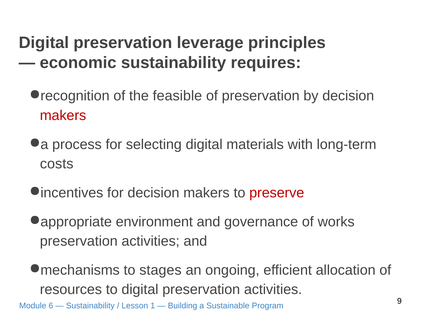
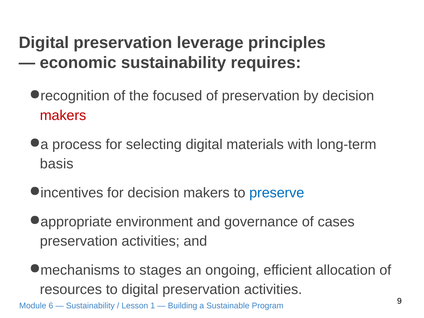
feasible: feasible -> focused
costs: costs -> basis
preserve colour: red -> blue
works: works -> cases
